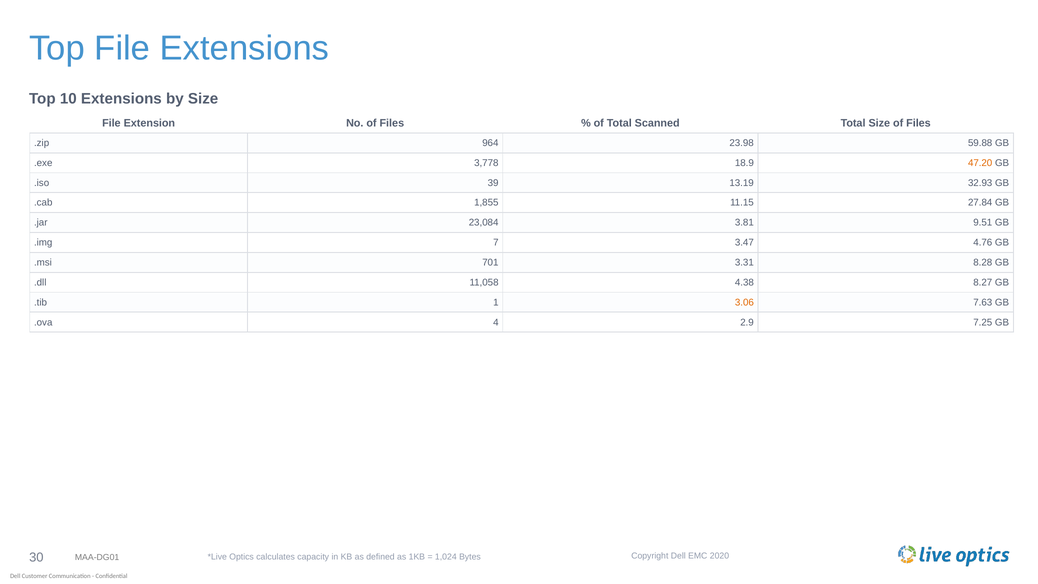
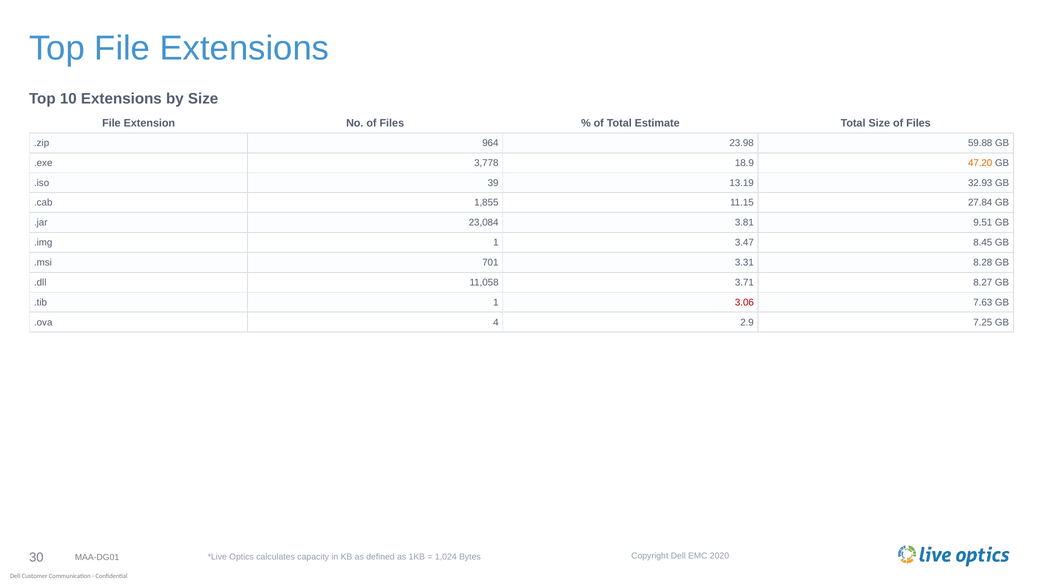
Scanned: Scanned -> Estimate
.img 7: 7 -> 1
4.76: 4.76 -> 8.45
4.38: 4.38 -> 3.71
3.06 colour: orange -> red
